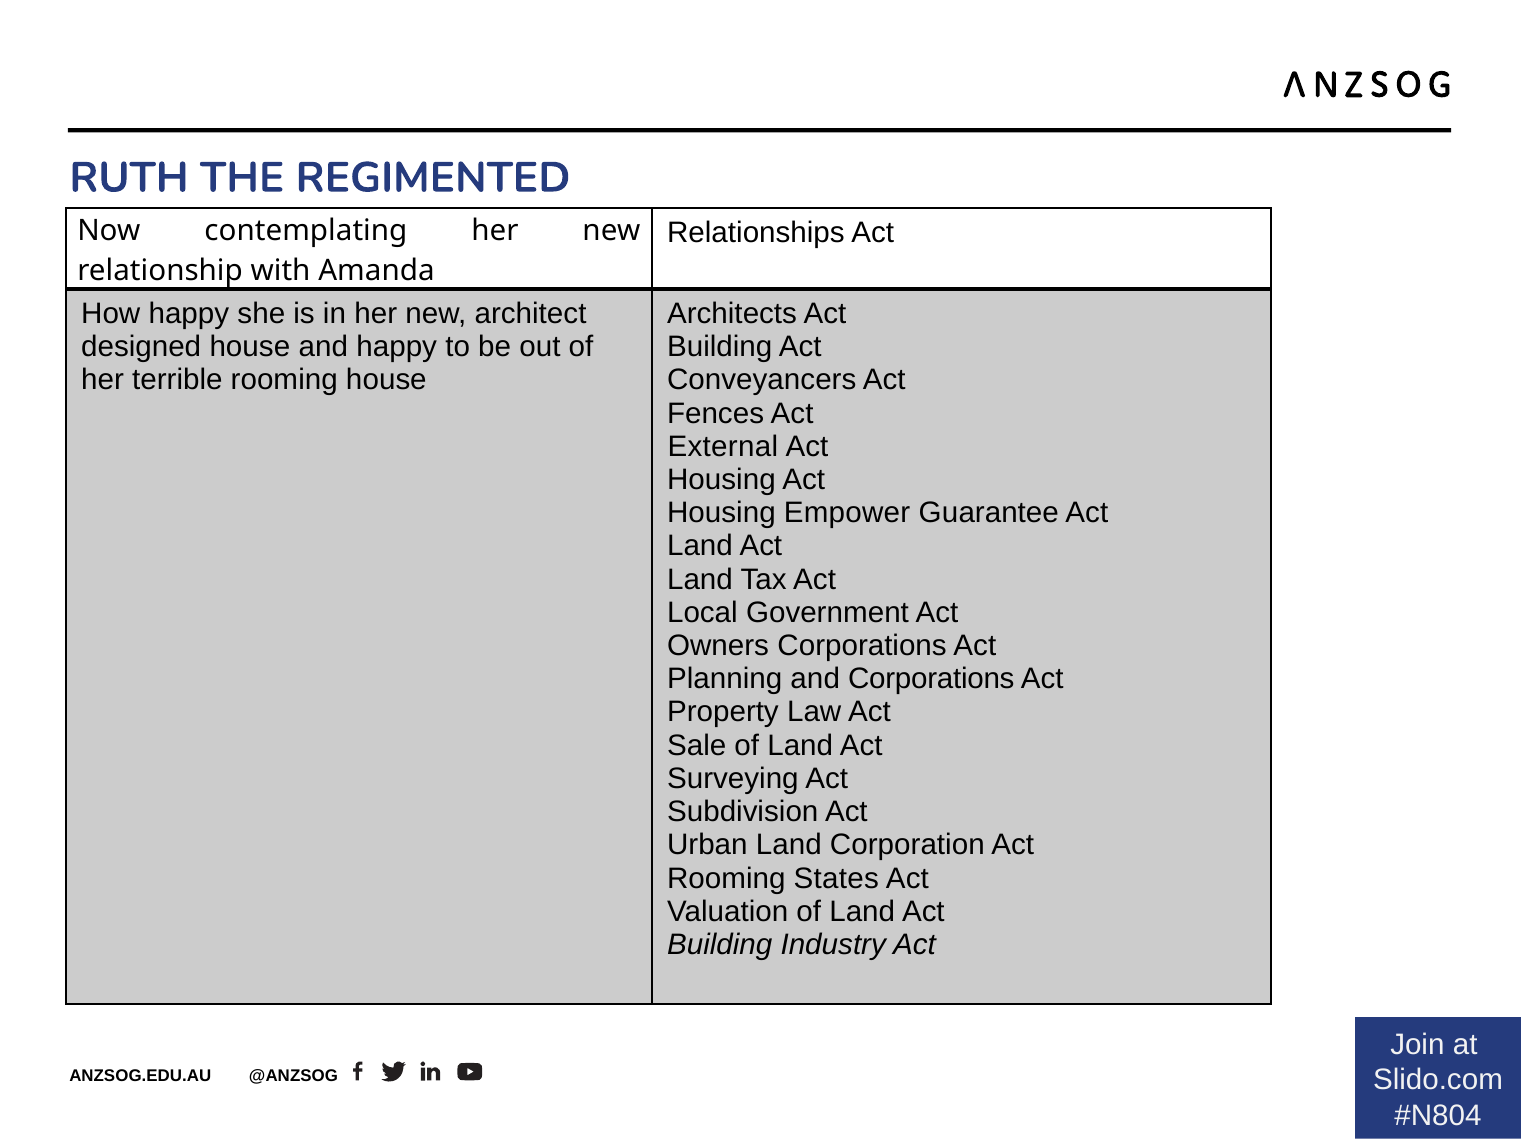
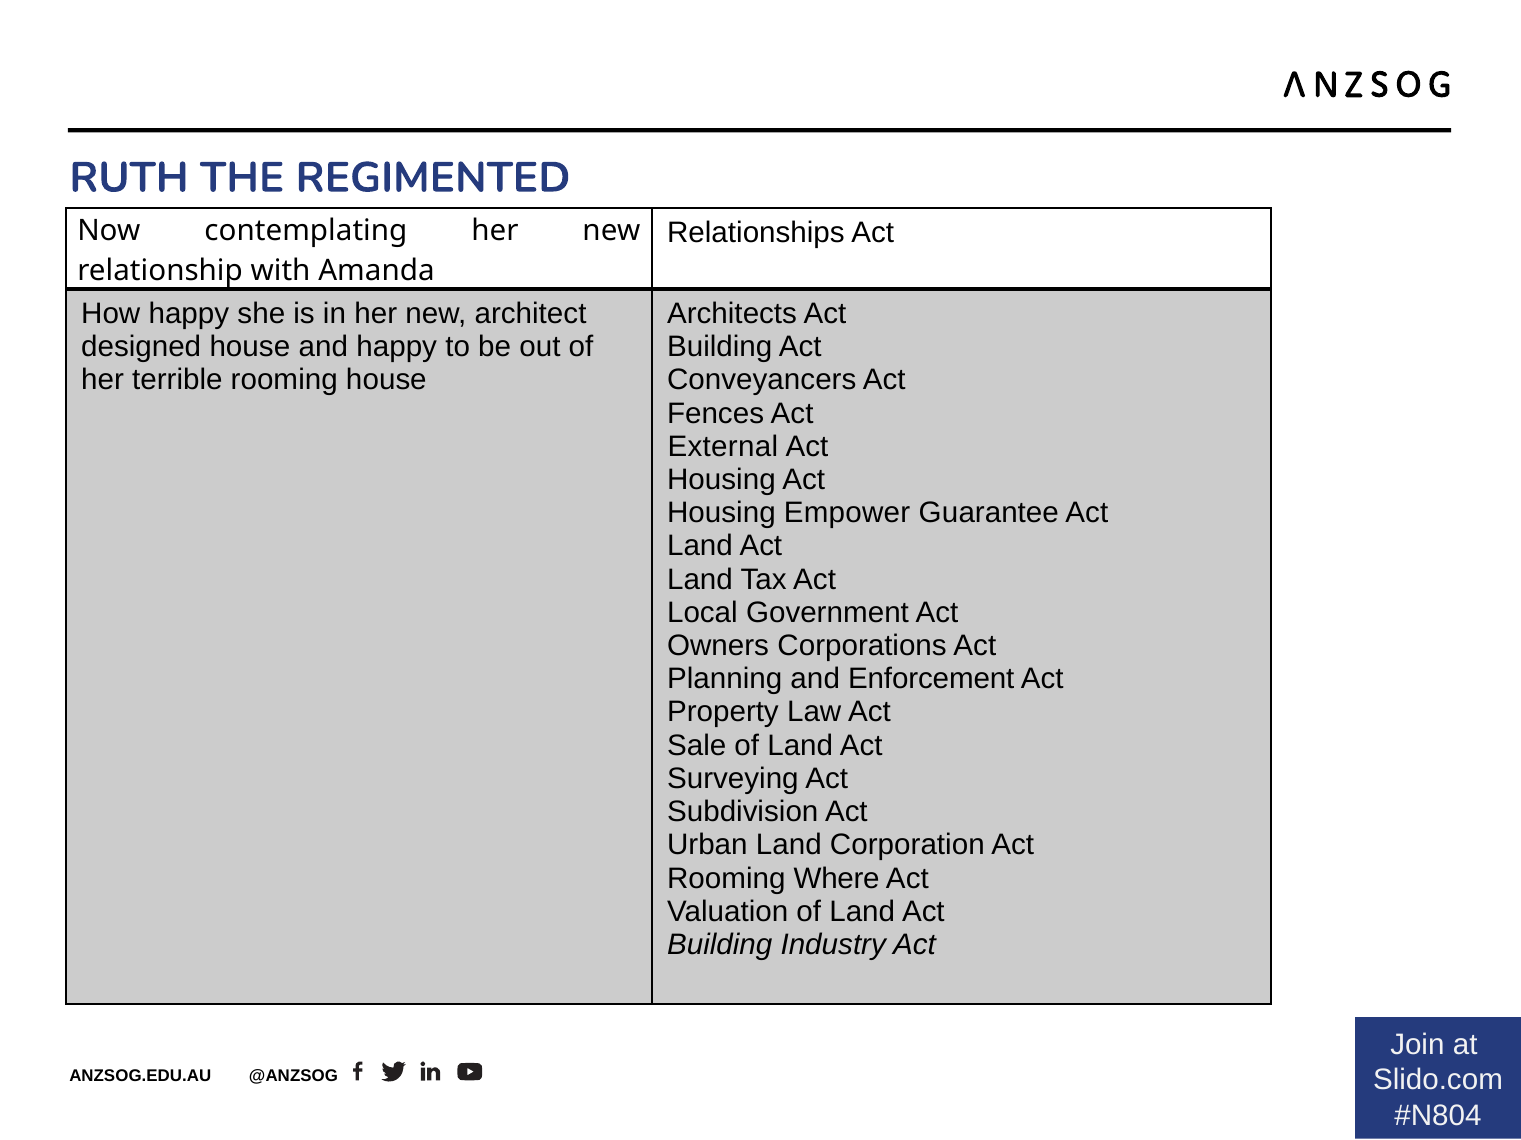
and Corporations: Corporations -> Enforcement
States: States -> Where
